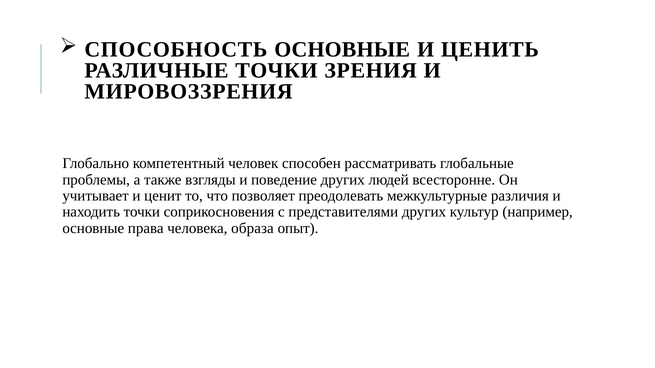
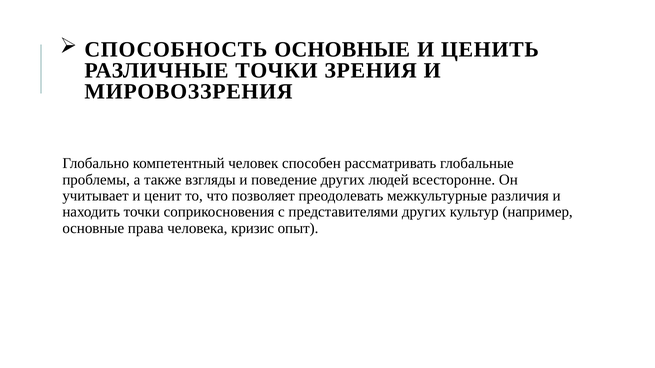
образа: образа -> кризис
